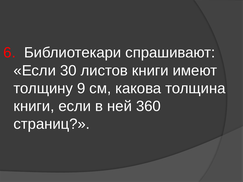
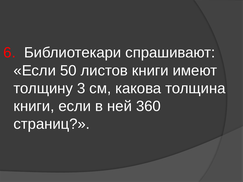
30: 30 -> 50
9: 9 -> 3
